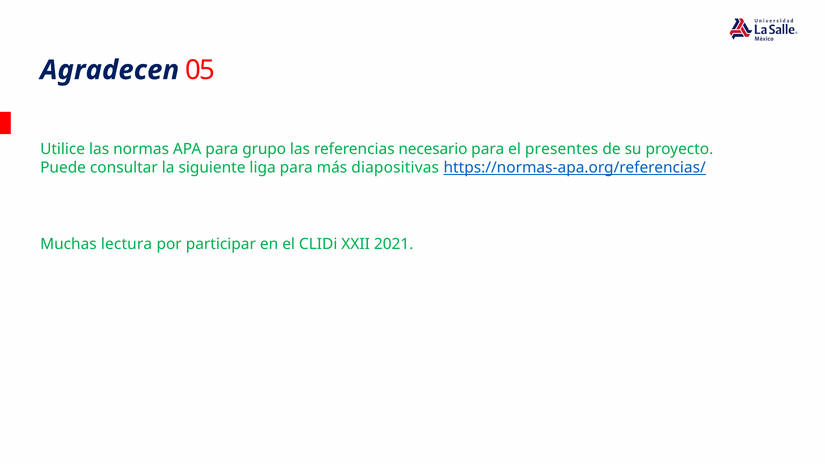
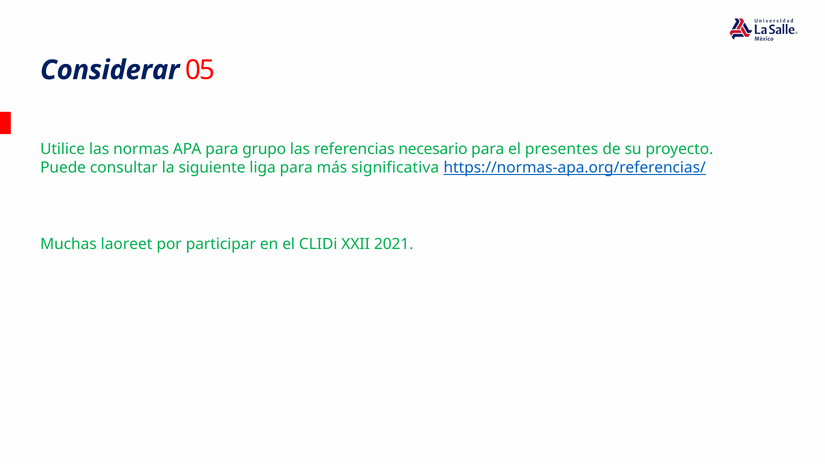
Agradecen: Agradecen -> Considerar
diapositivas: diapositivas -> significativa
lectura: lectura -> laoreet
